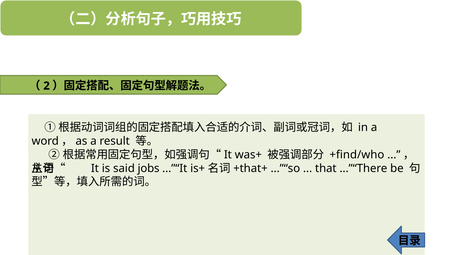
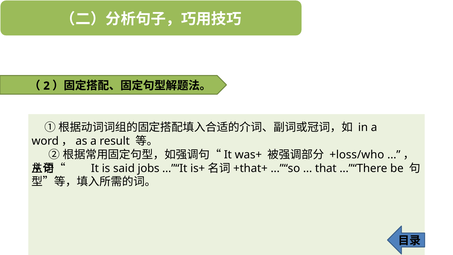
+find/who: +find/who -> +loss/who
